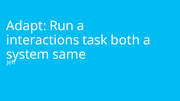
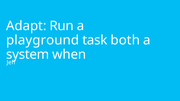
interactions: interactions -> playground
same: same -> when
